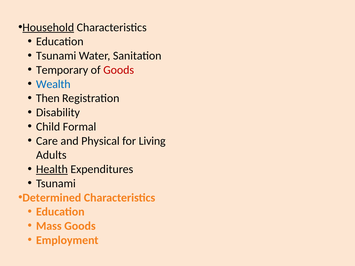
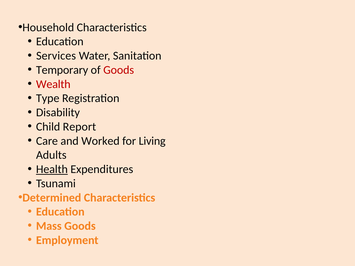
Household underline: present -> none
Tsunami at (56, 56): Tsunami -> Services
Wealth colour: blue -> red
Then: Then -> Type
Formal: Formal -> Report
Physical: Physical -> Worked
